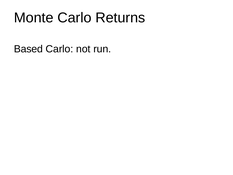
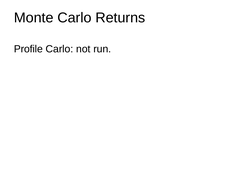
Based: Based -> Profile
